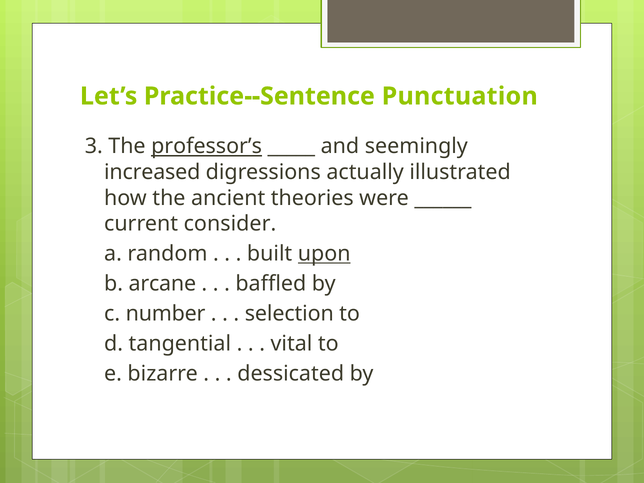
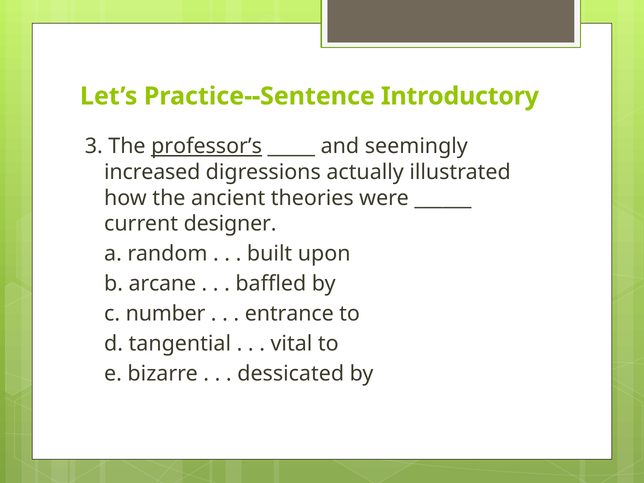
Punctuation: Punctuation -> Introductory
consider: consider -> designer
upon underline: present -> none
selection: selection -> entrance
